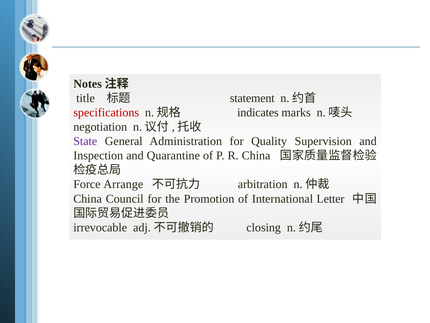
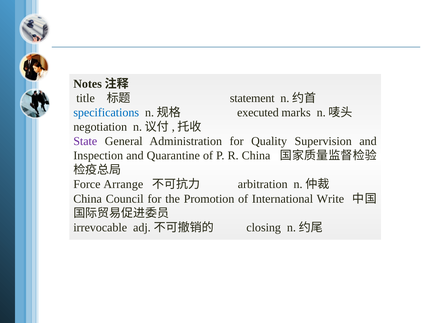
specifications colour: red -> blue
indicates: indicates -> executed
Letter: Letter -> Write
